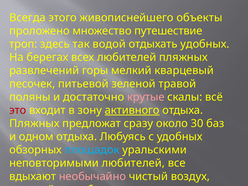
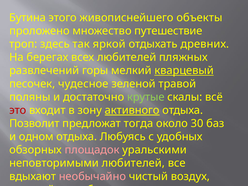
Всегда: Всегда -> Бутина
водой: водой -> яркой
отдыхать удобных: удобных -> древних
кварцевый underline: none -> present
питьевой: питьевой -> чудесное
крутые colour: pink -> light green
Пляжных at (34, 123): Пляжных -> Позволит
сразу: сразу -> тогда
площадок colour: light blue -> pink
